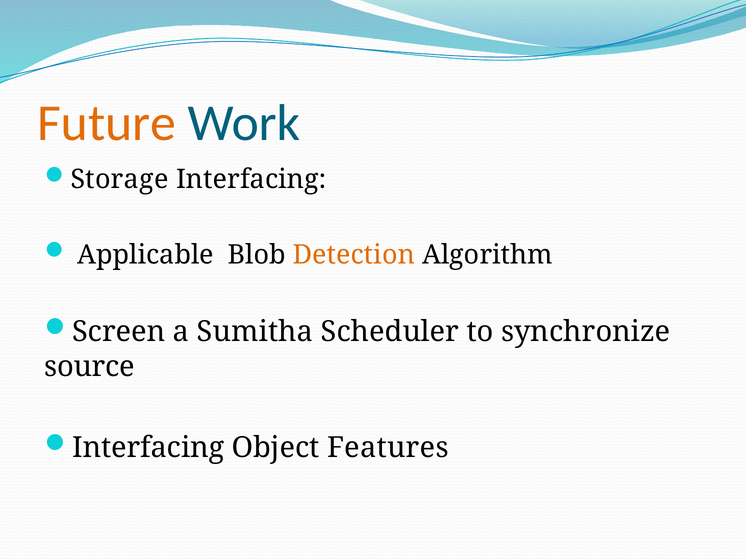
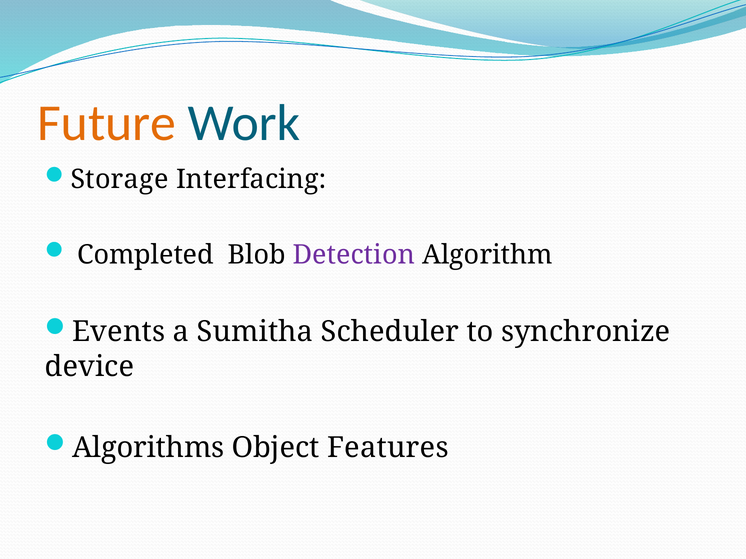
Applicable: Applicable -> Completed
Detection colour: orange -> purple
Screen: Screen -> Events
source: source -> device
Interfacing at (148, 448): Interfacing -> Algorithms
